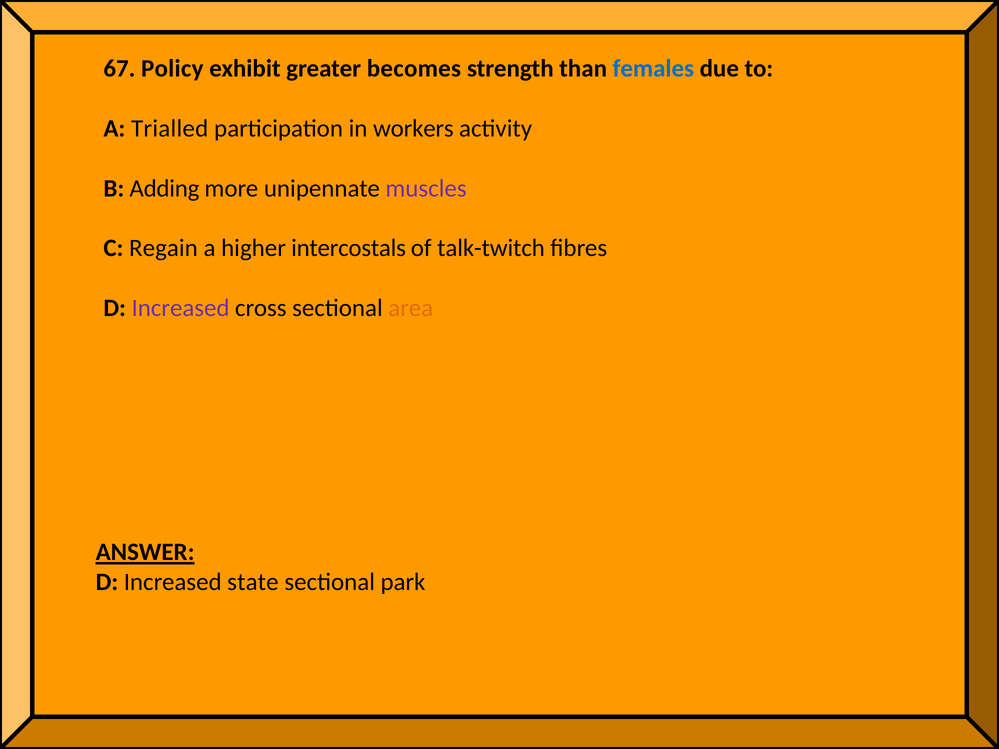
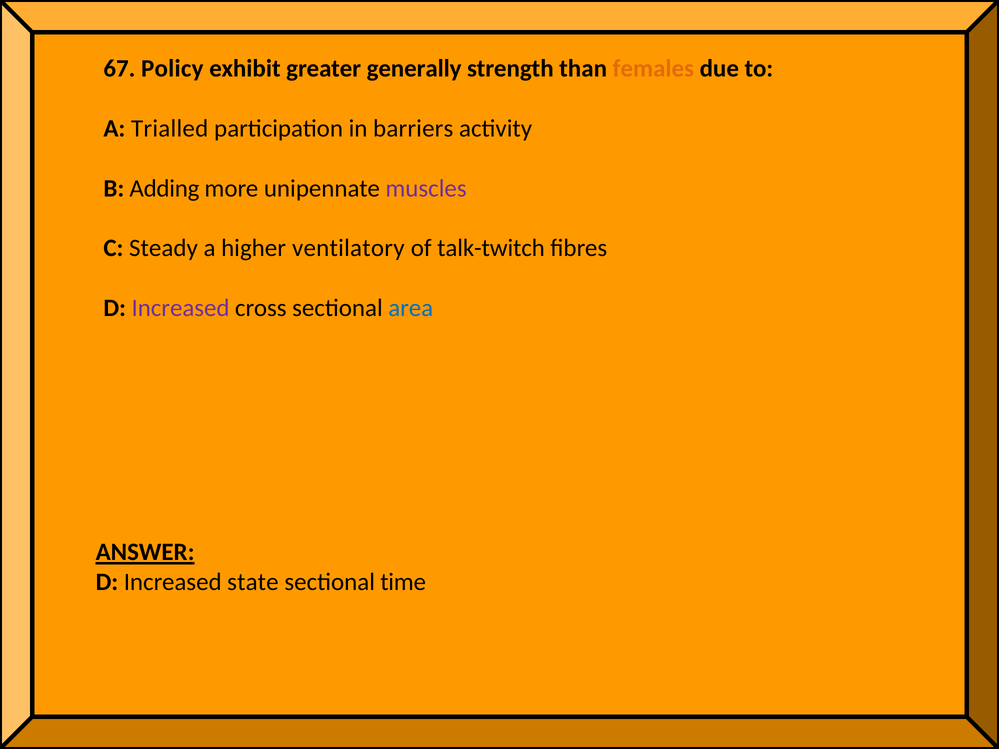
becomes: becomes -> generally
females colour: blue -> orange
workers: workers -> barriers
Regain: Regain -> Steady
intercostals: intercostals -> ventilatory
area colour: orange -> blue
park: park -> time
